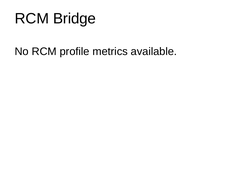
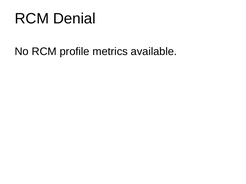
Bridge: Bridge -> Denial
